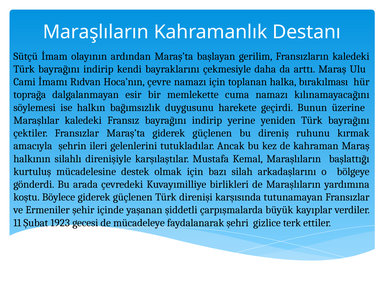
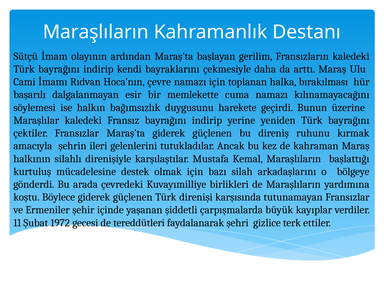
toprağa: toprağa -> başarılı
1923: 1923 -> 1972
mücadeleye: mücadeleye -> tereddütleri
